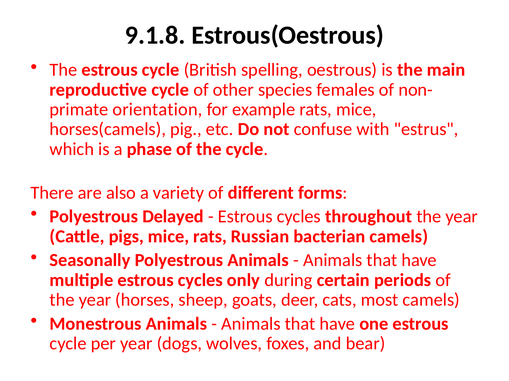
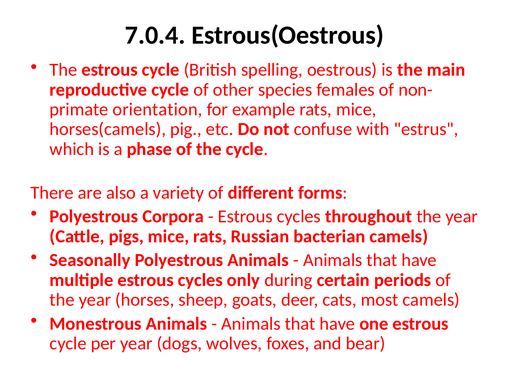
9.1.8: 9.1.8 -> 7.0.4
Delayed: Delayed -> Corpora
